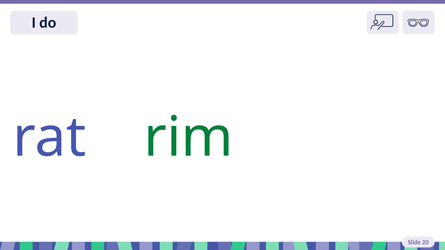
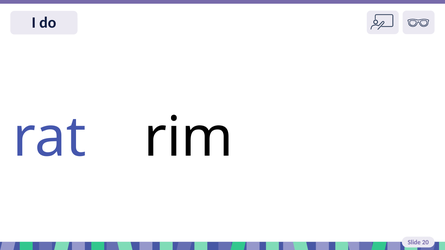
rim colour: green -> black
